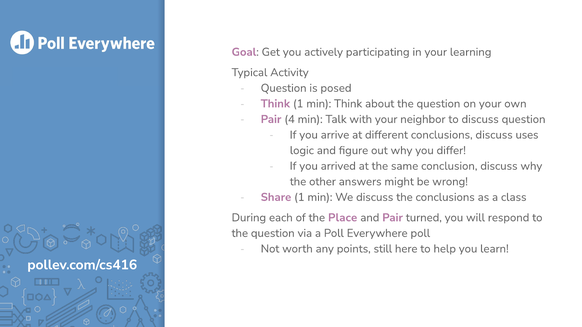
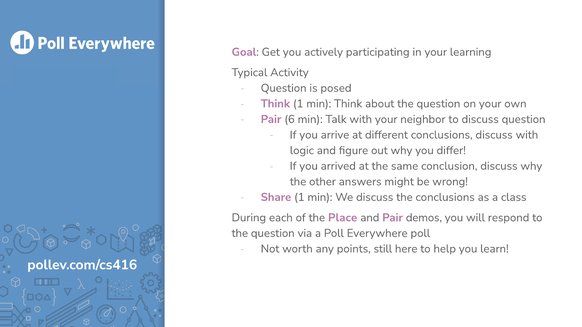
4: 4 -> 6
discuss uses: uses -> with
turned: turned -> demos
